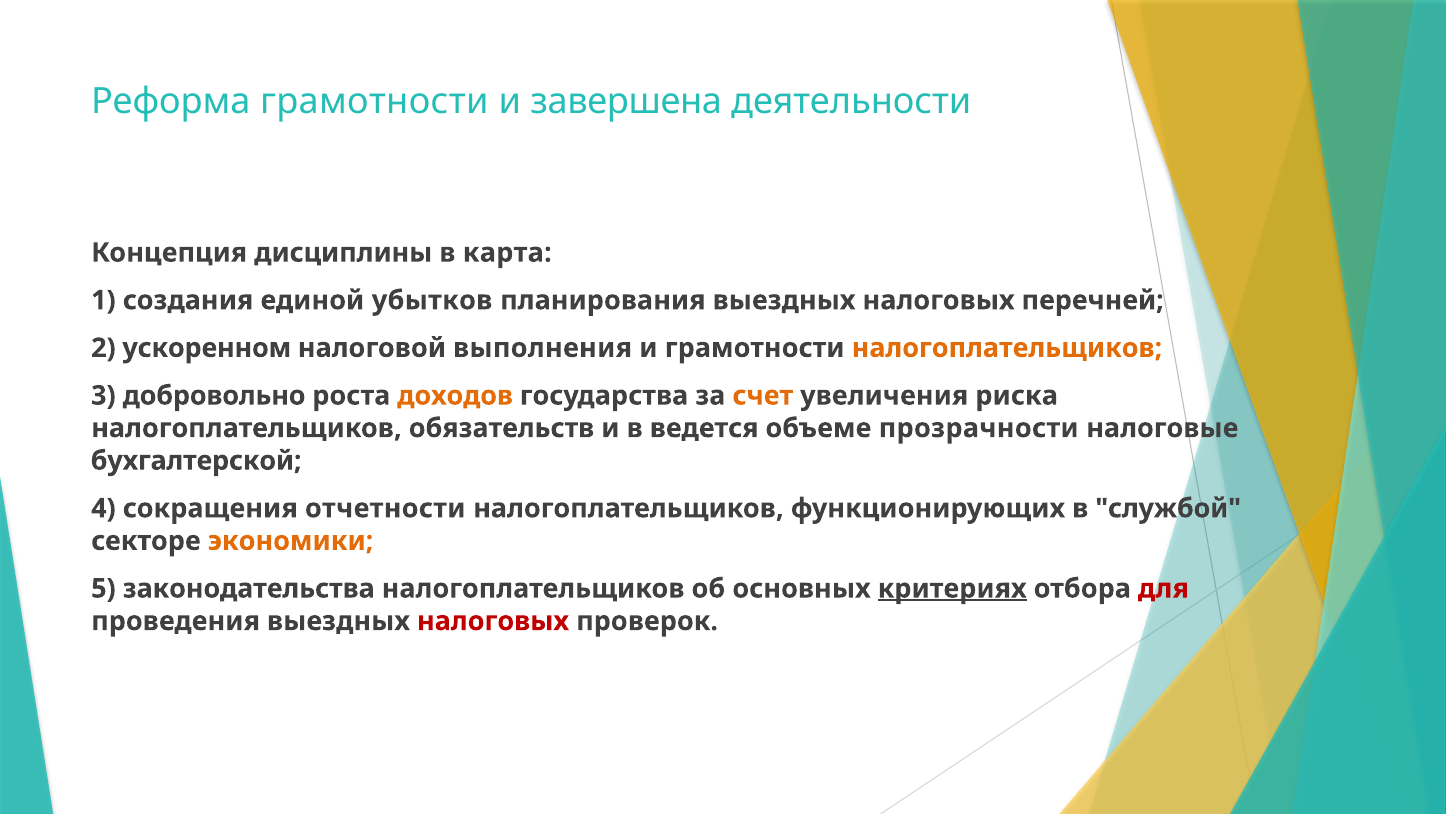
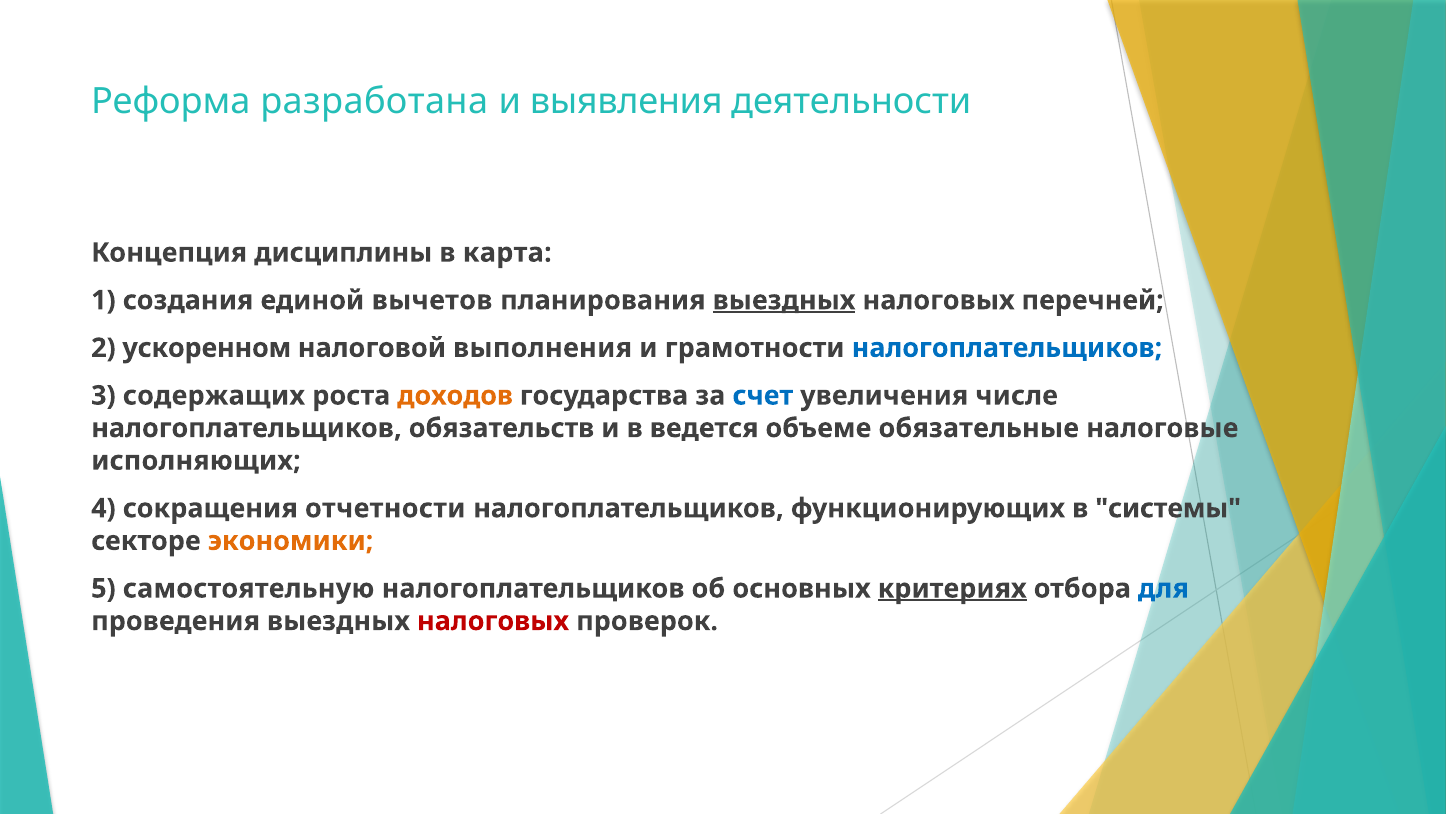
Реформа грамотности: грамотности -> разработана
завершена: завершена -> выявления
убытков: убытков -> вычетов
выездных at (784, 300) underline: none -> present
налогоплательщиков at (1007, 348) colour: orange -> blue
добровольно: добровольно -> содержащих
счет colour: orange -> blue
риска: риска -> числе
прозрачности: прозрачности -> обязательные
бухгалтерской: бухгалтерской -> исполняющих
службой: службой -> системы
законодательства: законодательства -> самостоятельную
для colour: red -> blue
